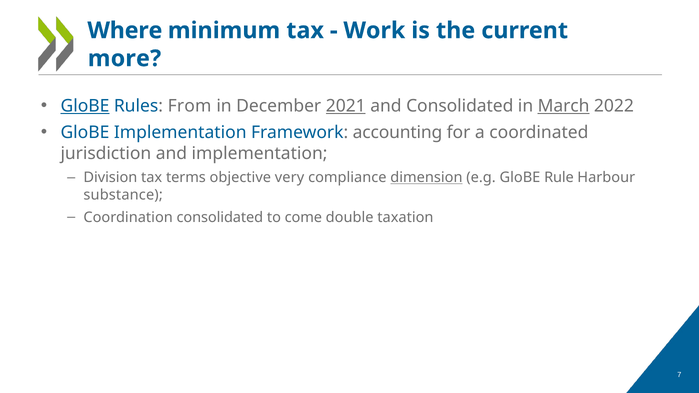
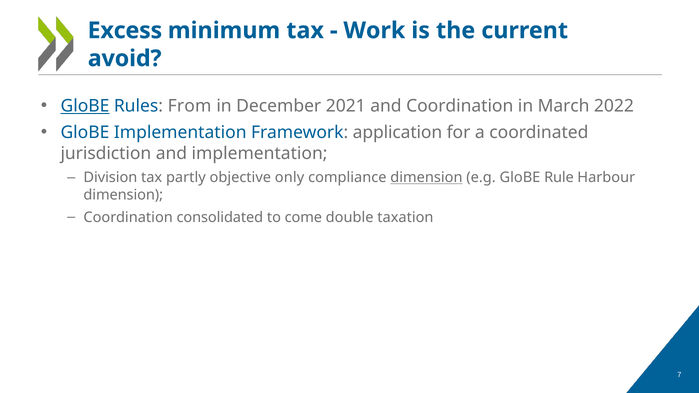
Where: Where -> Excess
more: more -> avoid
2021 underline: present -> none
and Consolidated: Consolidated -> Coordination
March underline: present -> none
accounting: accounting -> application
terms: terms -> partly
very: very -> only
substance at (123, 195): substance -> dimension
